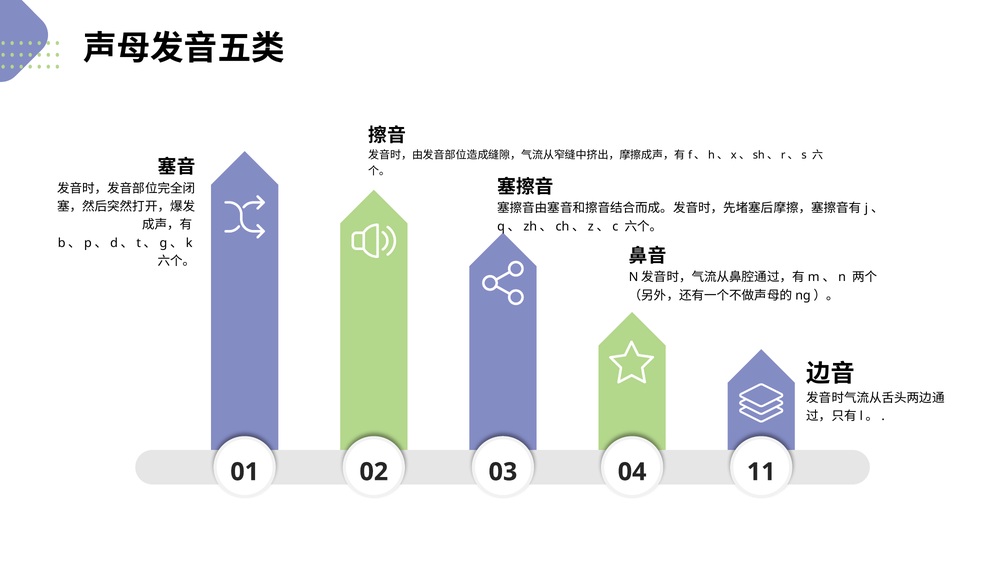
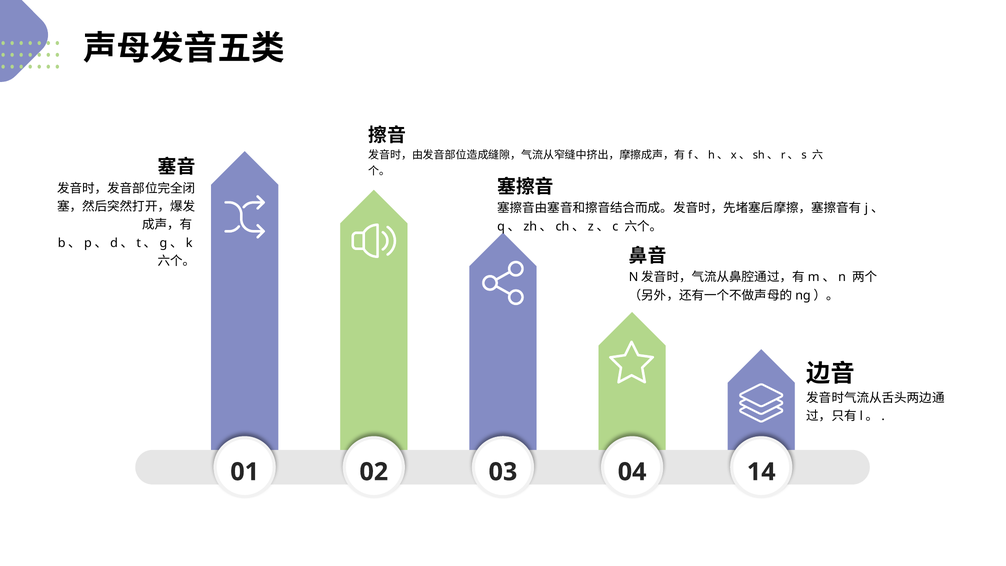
11: 11 -> 14
